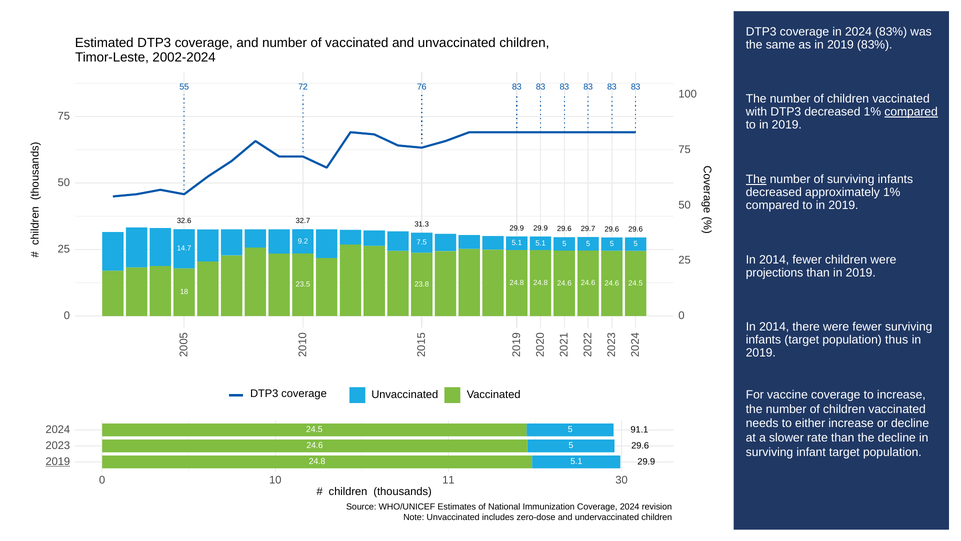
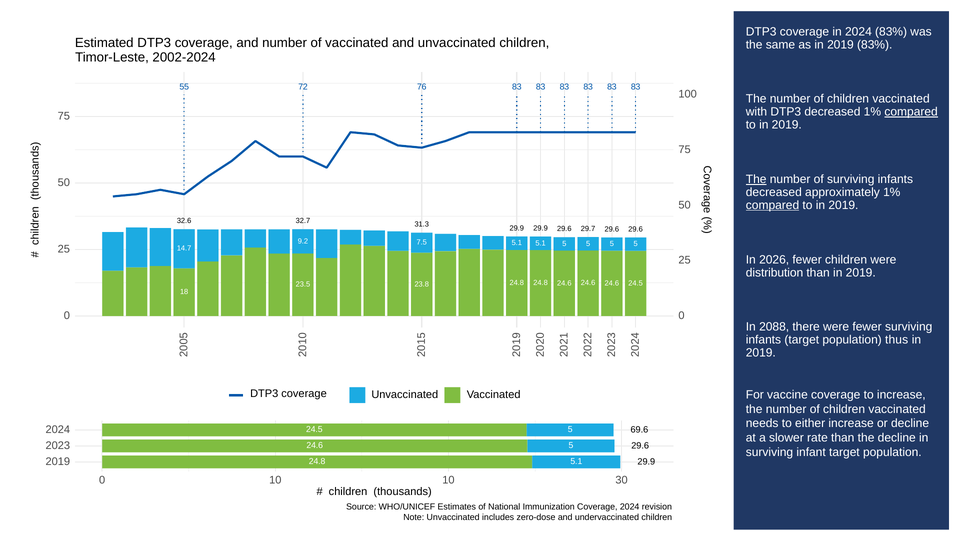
compared at (773, 205) underline: none -> present
2014 at (774, 259): 2014 -> 2026
projections: projections -> distribution
2014 at (774, 327): 2014 -> 2088
91.1: 91.1 -> 69.6
2019 at (58, 461) underline: present -> none
10 11: 11 -> 10
